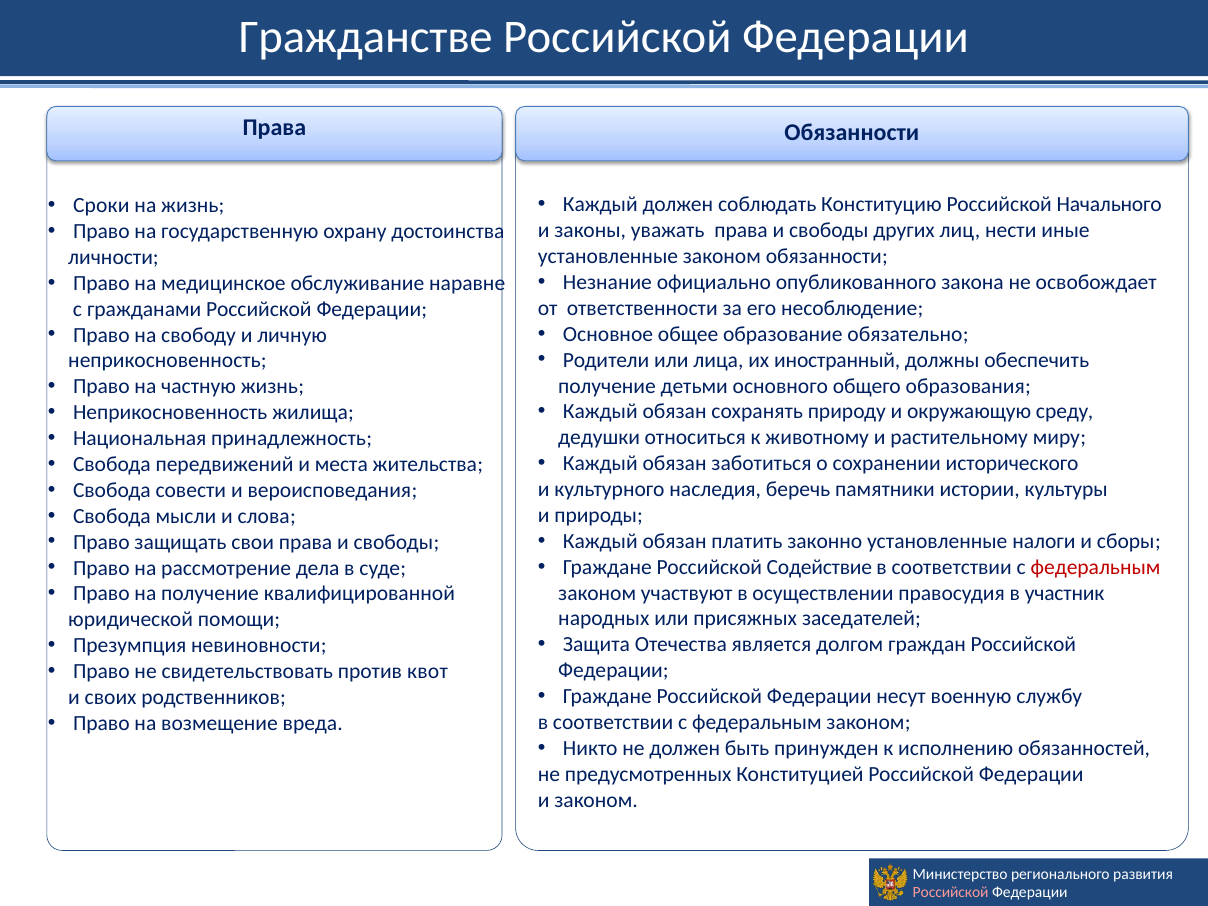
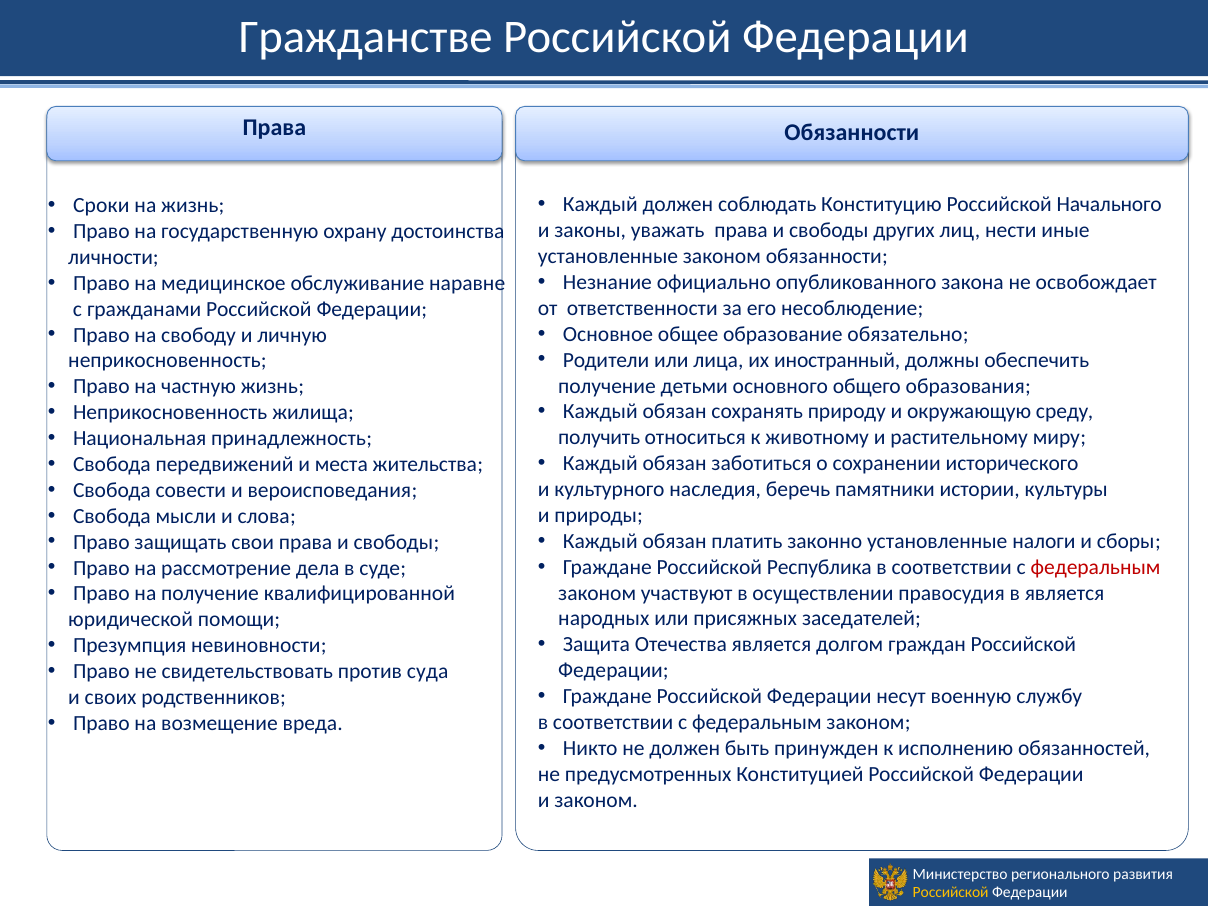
дедушки: дедушки -> получить
Содействие: Содействие -> Республика
в участник: участник -> является
квот: квот -> суда
Российской at (951, 893) colour: pink -> yellow
